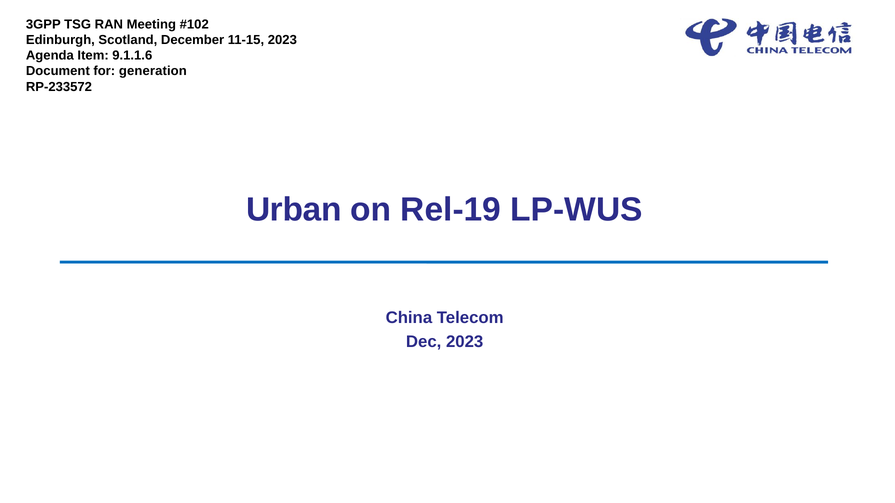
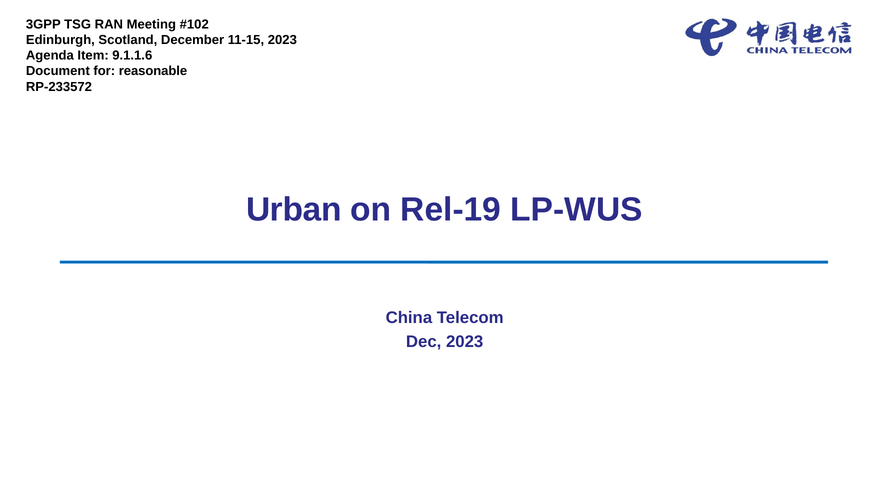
generation: generation -> reasonable
